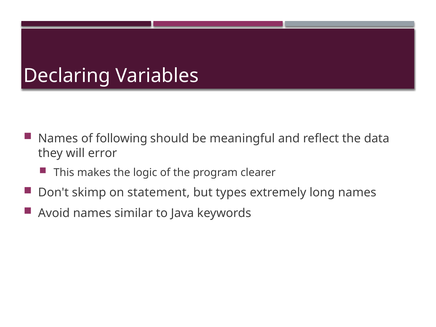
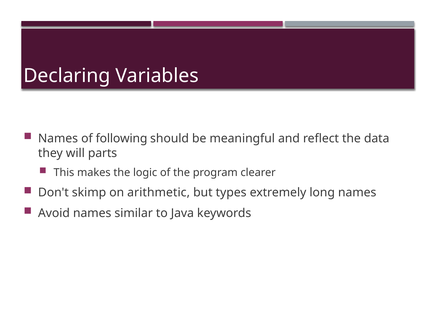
error: error -> parts
statement: statement -> arithmetic
